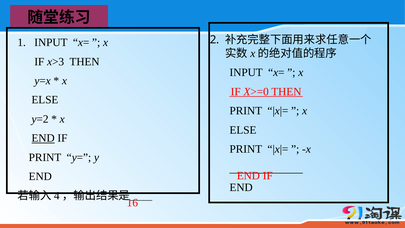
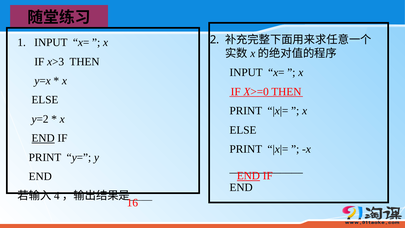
END at (248, 176) underline: none -> present
